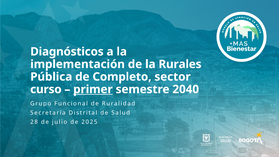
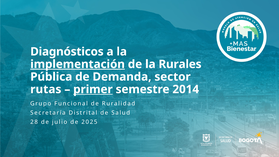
implementación underline: none -> present
Completo: Completo -> Demanda
curso: curso -> rutas
2040: 2040 -> 2014
